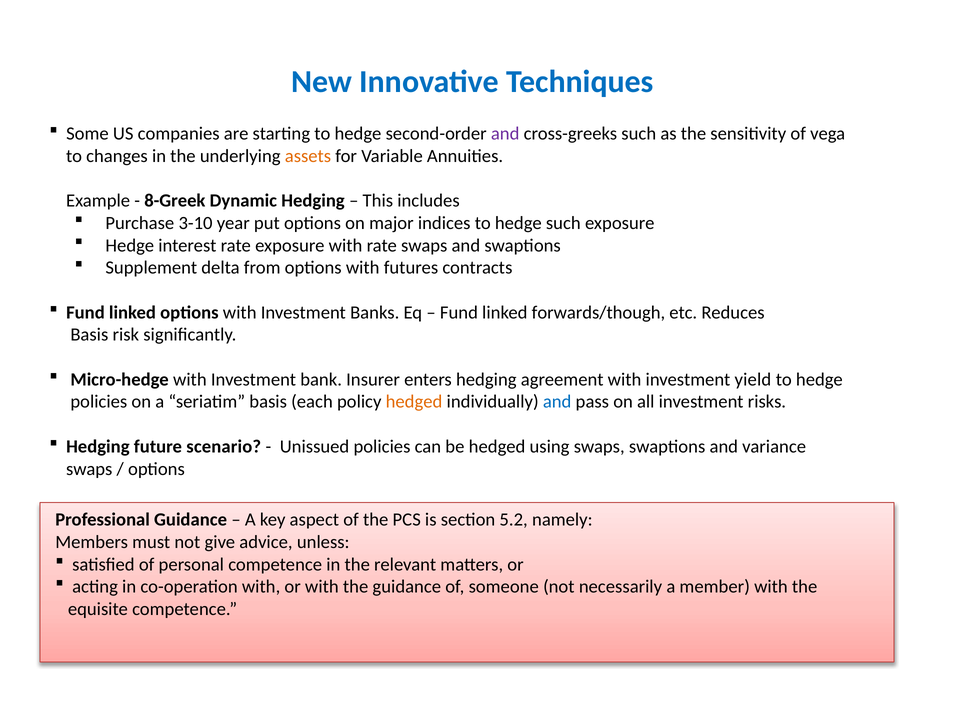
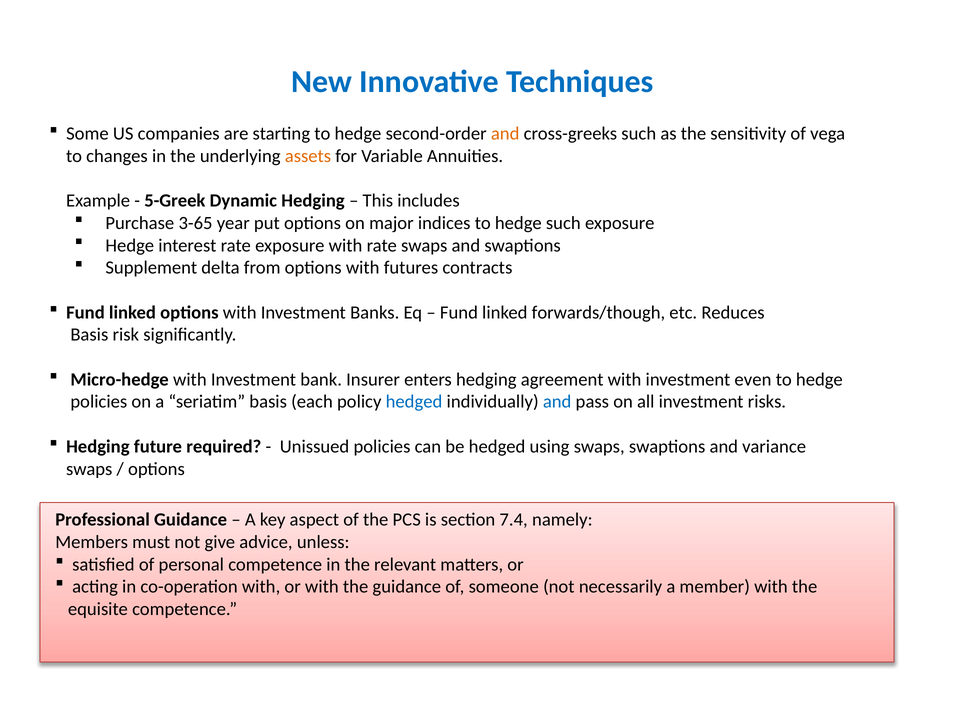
and at (505, 134) colour: purple -> orange
8-Greek: 8-Greek -> 5-Greek
3-10: 3-10 -> 3-65
yield: yield -> even
hedged at (414, 402) colour: orange -> blue
scenario: scenario -> required
5.2: 5.2 -> 7.4
